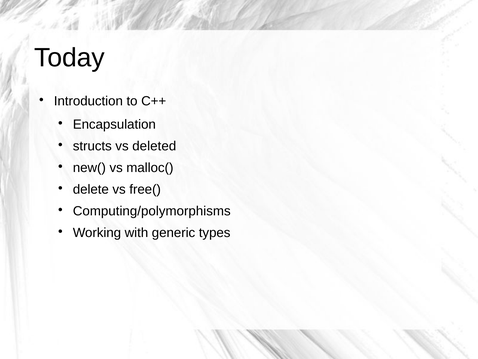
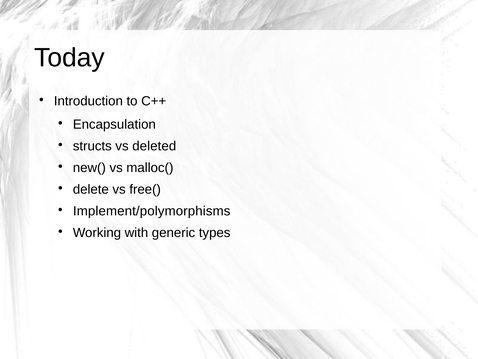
Computing/polymorphisms: Computing/polymorphisms -> Implement/polymorphisms
